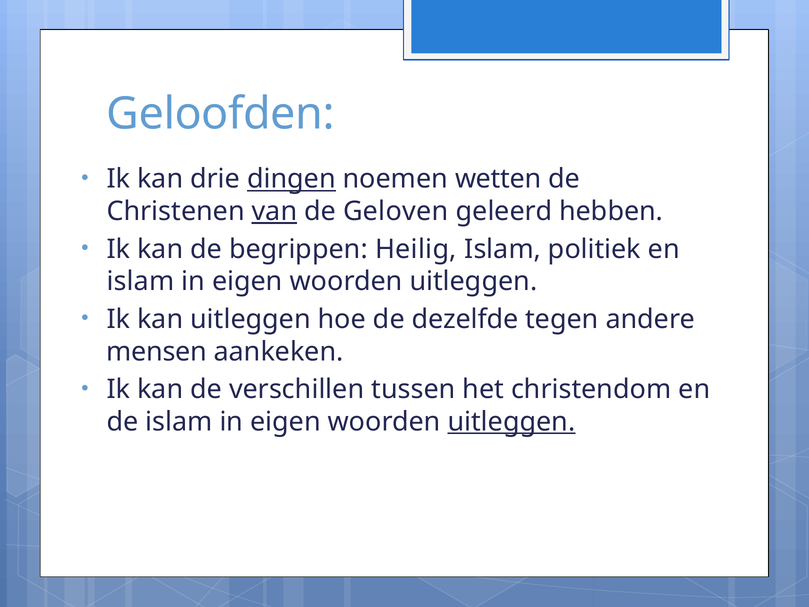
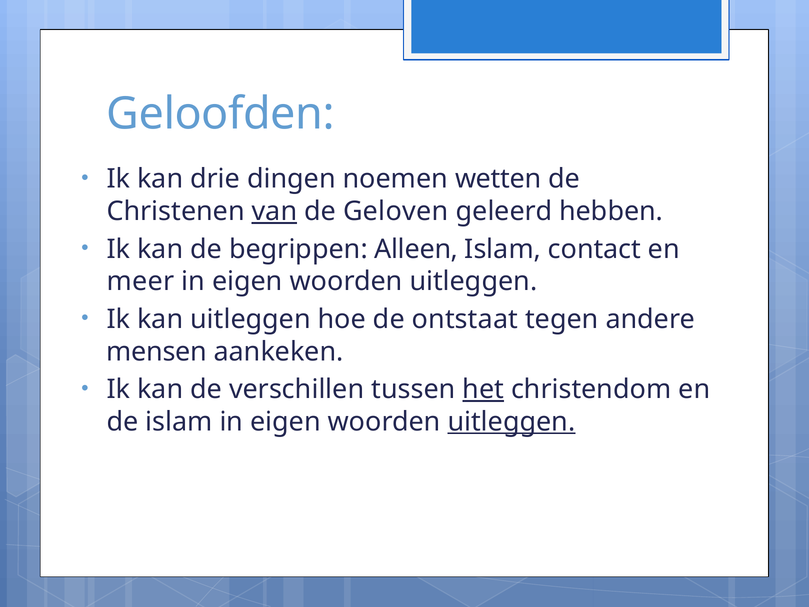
dingen underline: present -> none
Heilig: Heilig -> Alleen
politiek: politiek -> contact
islam at (140, 281): islam -> meer
dezelfde: dezelfde -> ontstaat
het underline: none -> present
